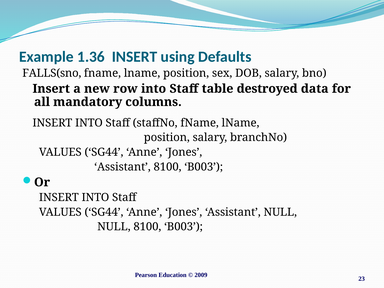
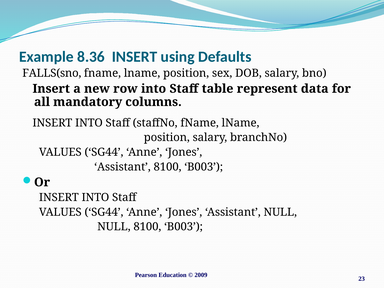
1.36: 1.36 -> 8.36
destroyed: destroyed -> represent
